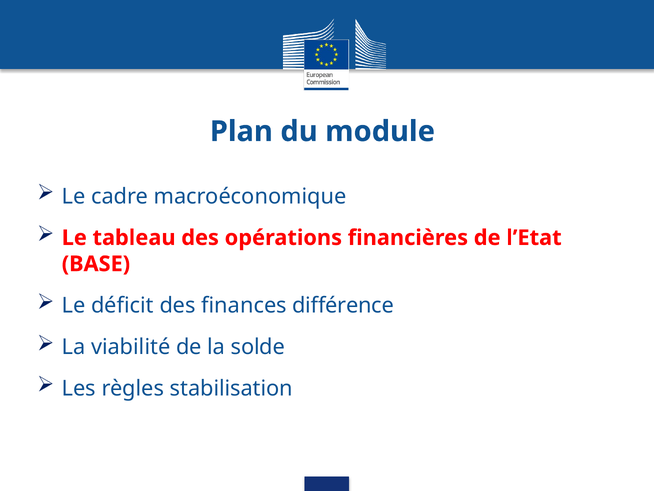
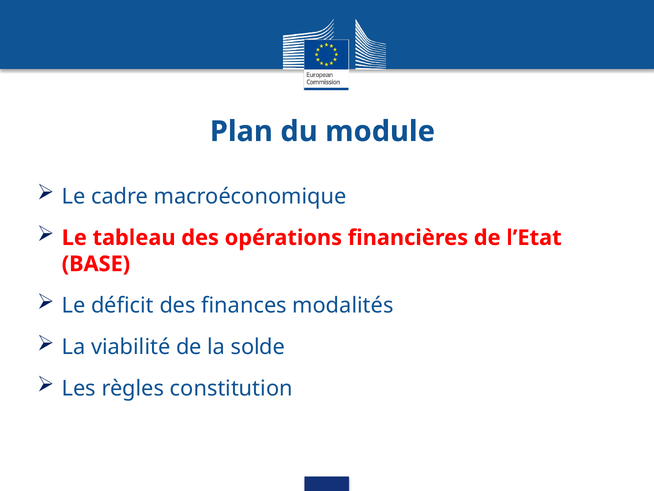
différence: différence -> modalités
stabilisation: stabilisation -> constitution
